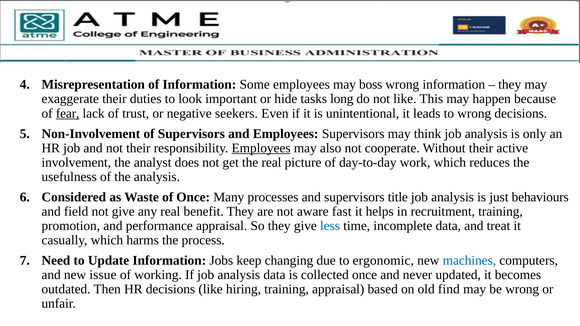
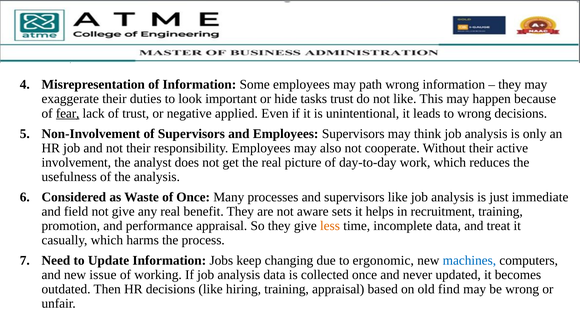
boss: boss -> path
tasks long: long -> trust
seekers: seekers -> applied
Employees at (261, 148) underline: present -> none
supervisors title: title -> like
behaviours: behaviours -> immediate
fast: fast -> sets
less colour: blue -> orange
